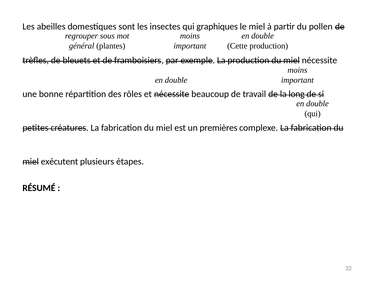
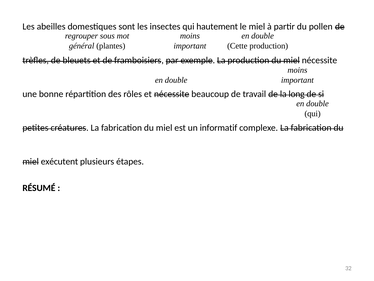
graphiques: graphiques -> hautement
premières: premières -> informatif
